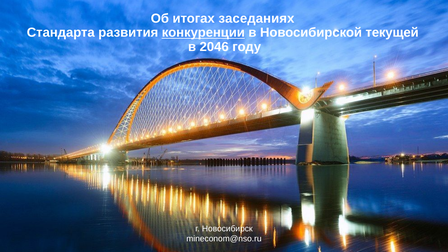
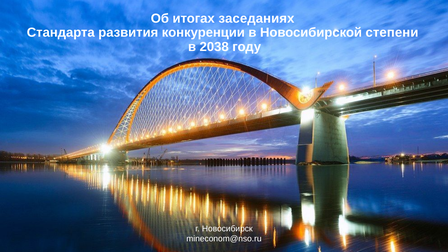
конкуренции underline: present -> none
текущей: текущей -> степени
2046: 2046 -> 2038
